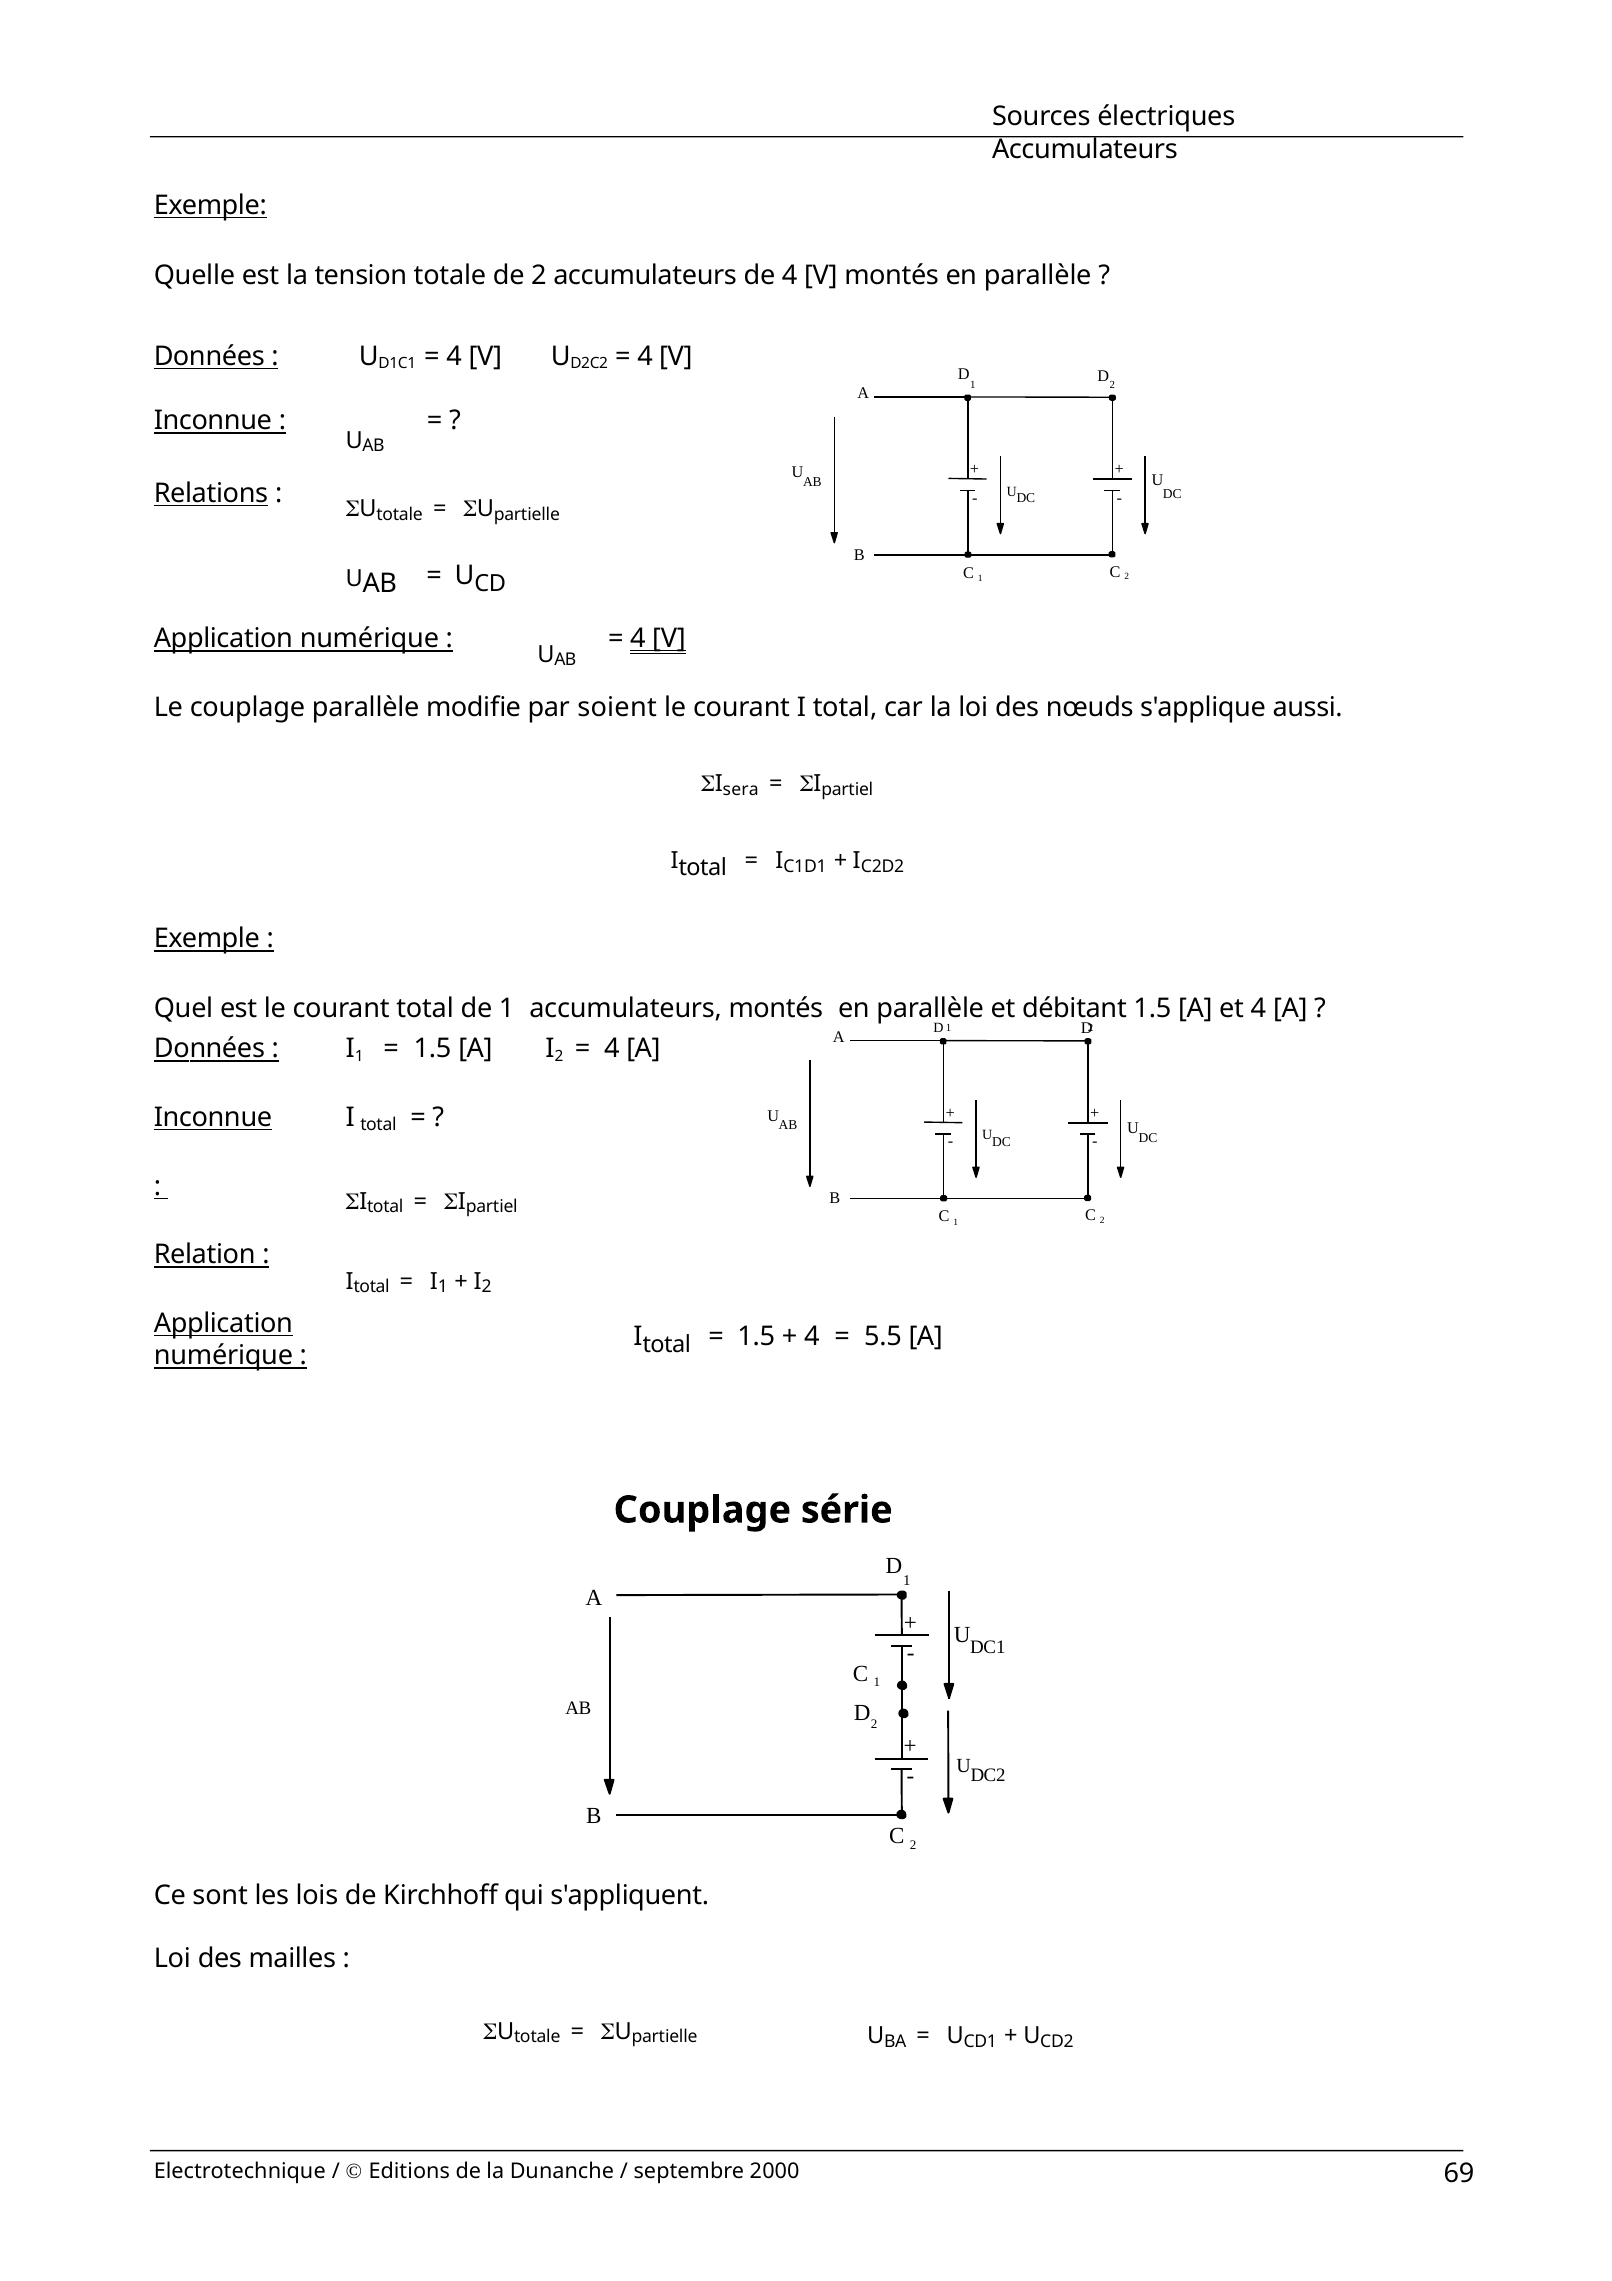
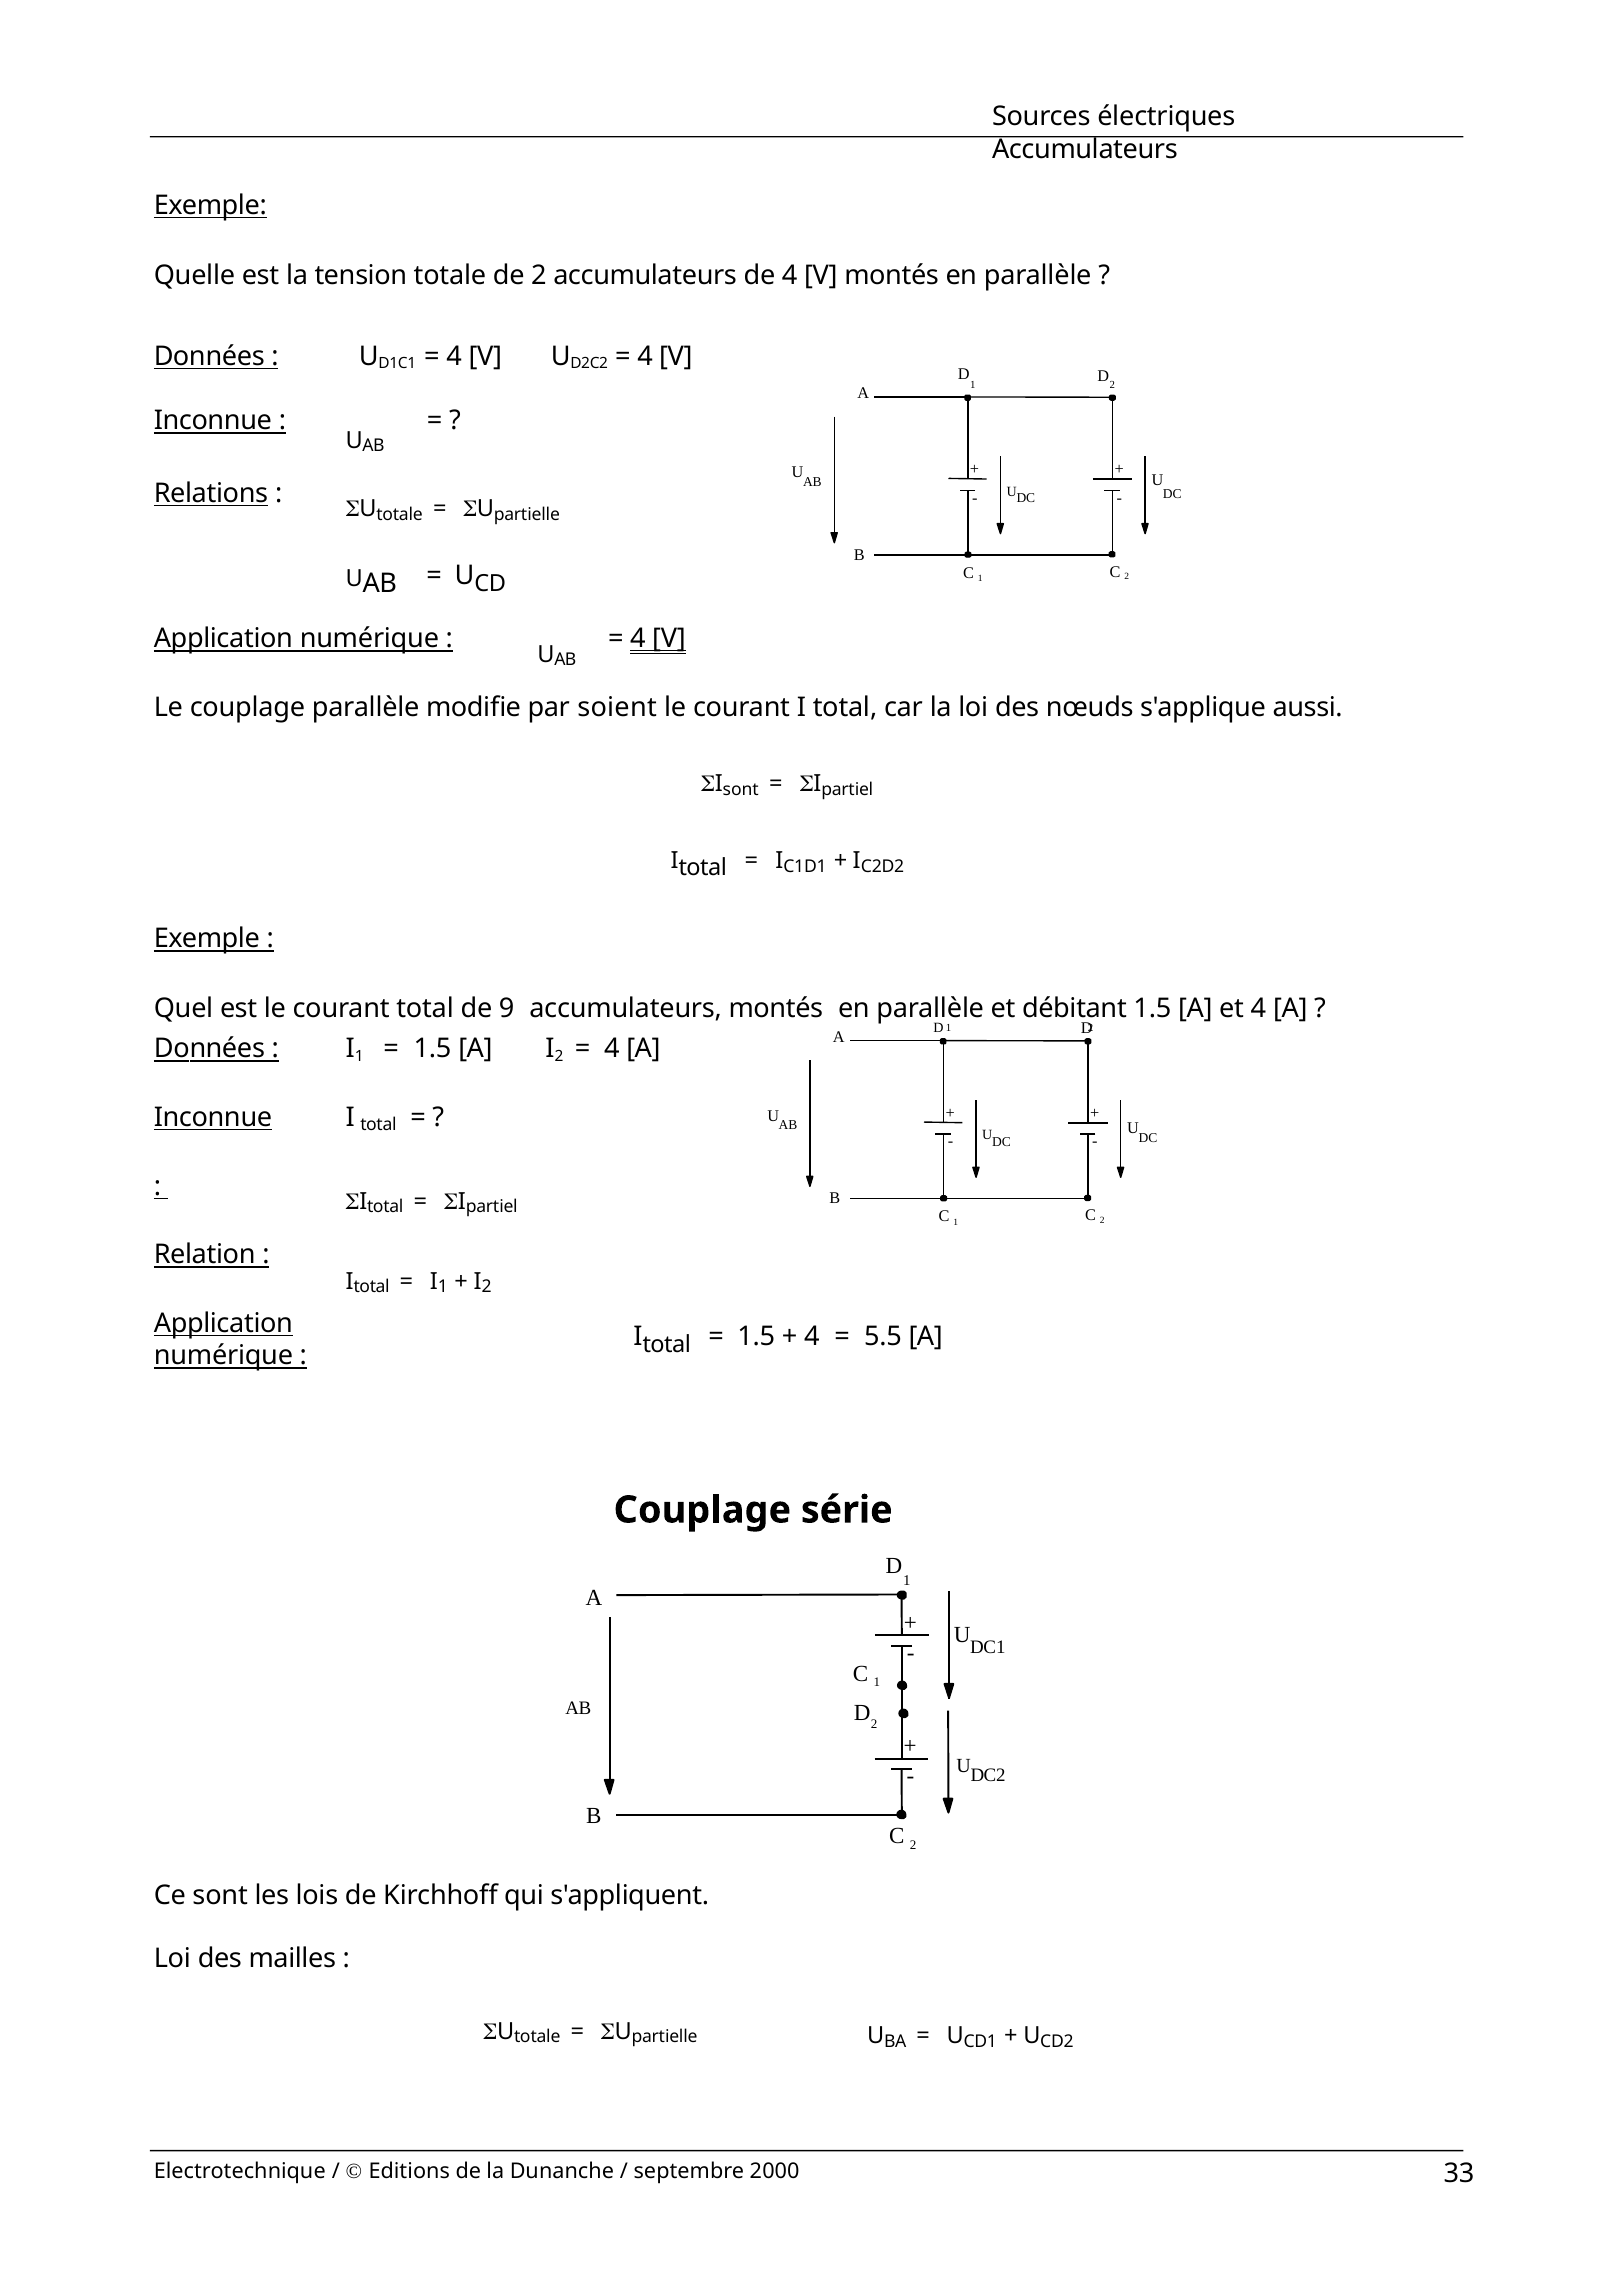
sera at (741, 789): sera -> sont
de 1: 1 -> 9
69: 69 -> 33
